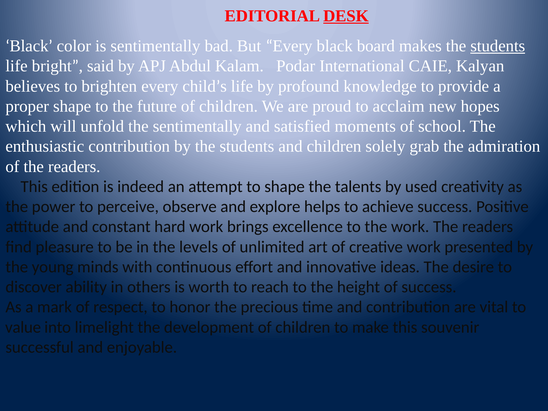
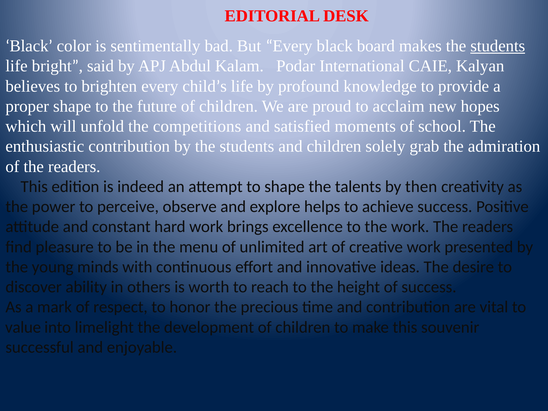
DESK underline: present -> none
the sentimentally: sentimentally -> competitions
used: used -> then
levels: levels -> menu
